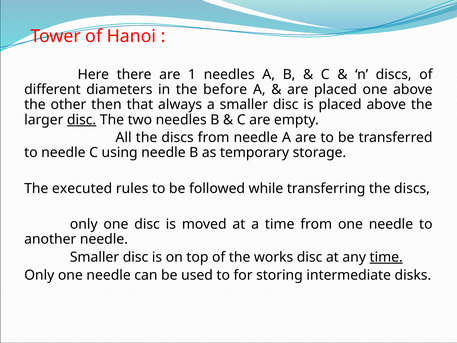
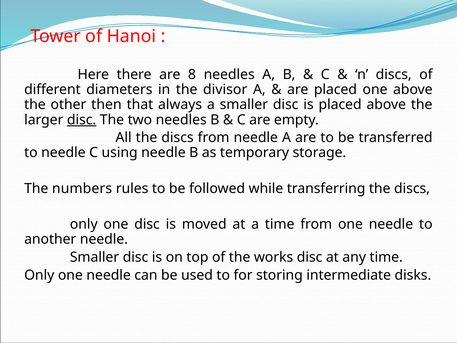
1: 1 -> 8
before: before -> divisor
executed: executed -> numbers
time at (386, 257) underline: present -> none
